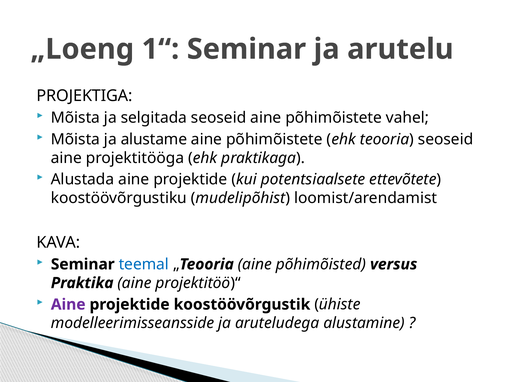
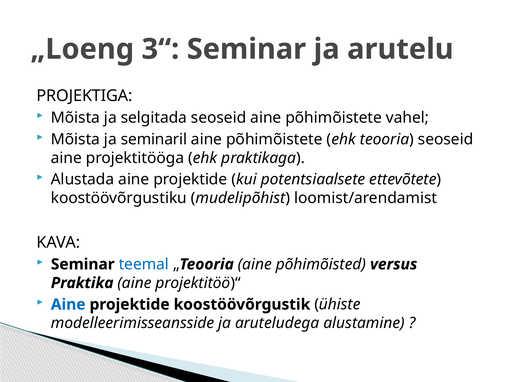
1“: 1“ -> 3“
alustame: alustame -> seminaril
Aine at (68, 304) colour: purple -> blue
